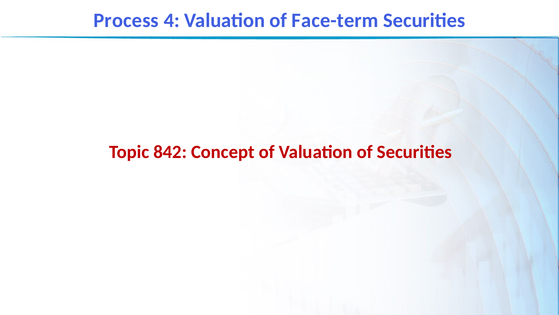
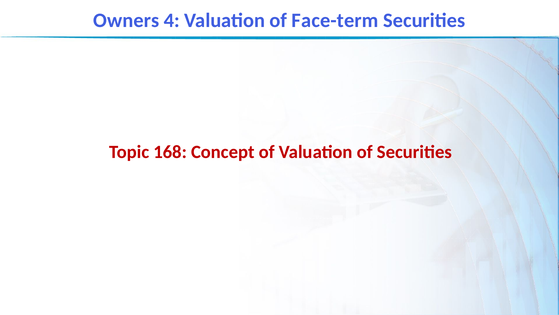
Process: Process -> Owners
842: 842 -> 168
